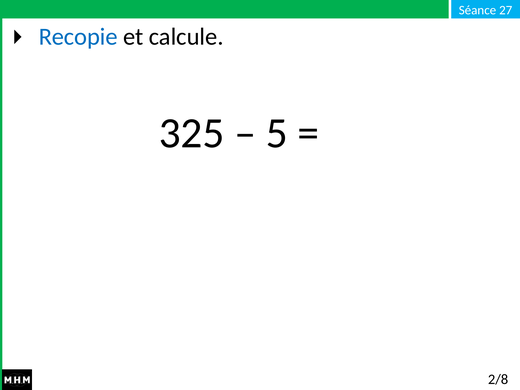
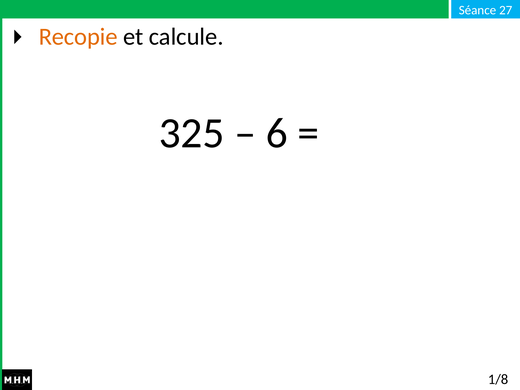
Recopie colour: blue -> orange
5: 5 -> 6
2/8: 2/8 -> 1/8
